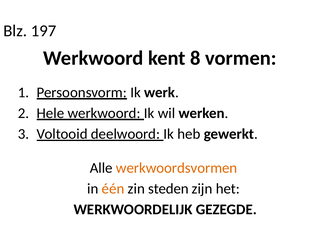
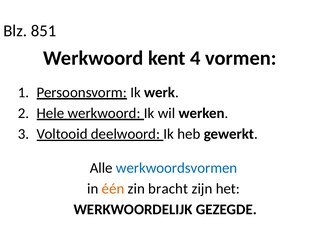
197: 197 -> 851
8: 8 -> 4
werkwoordsvormen colour: orange -> blue
steden: steden -> bracht
